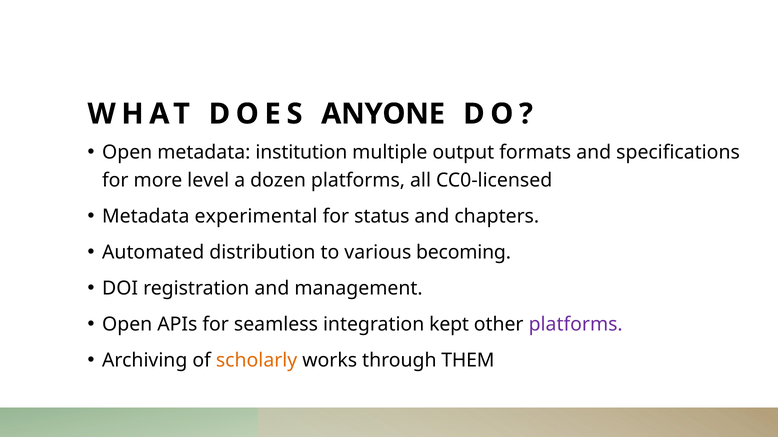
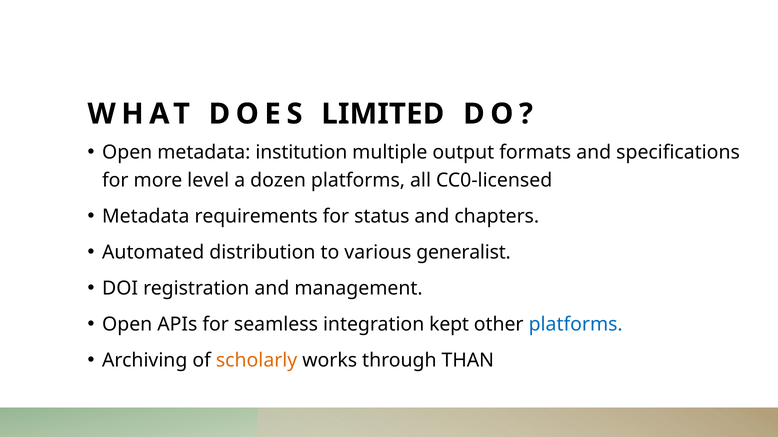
ANYONE: ANYONE -> LIMITED
experimental: experimental -> requirements
becoming: becoming -> generalist
platforms at (576, 325) colour: purple -> blue
THEM: THEM -> THAN
